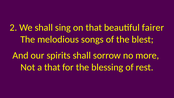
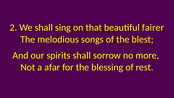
a that: that -> afar
